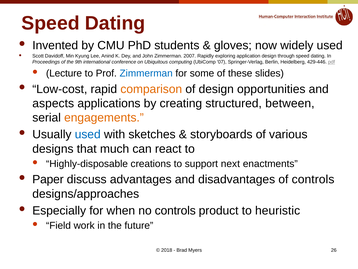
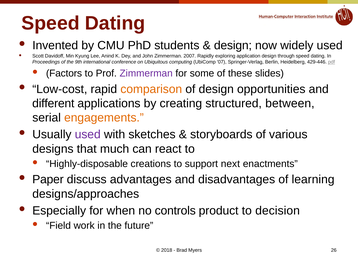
gloves at (233, 45): gloves -> design
Lecture: Lecture -> Factors
Zimmerman at (146, 73) colour: blue -> purple
aspects: aspects -> different
used at (88, 134) colour: blue -> purple
of controls: controls -> learning
heuristic: heuristic -> decision
